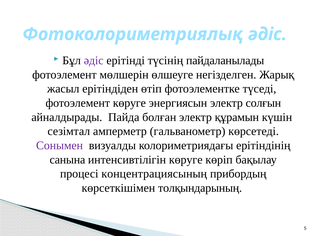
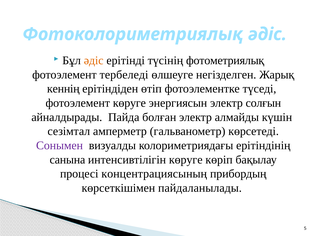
әдіс at (94, 60) colour: purple -> orange
пайдаланылады: пайдаланылады -> фотометриялық
мөлшерін: мөлшерін -> тербеледі
жасыл: жасыл -> кеннің
құрамын: құрамын -> алмайды
толқындарының: толқындарының -> пайдаланылады
